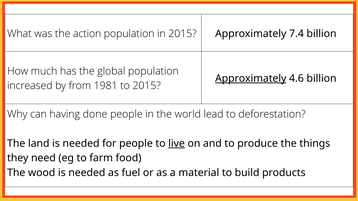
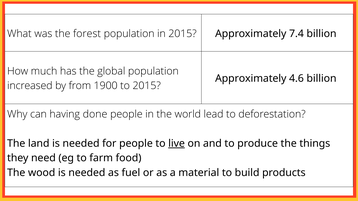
action: action -> forest
Approximately at (251, 79) underline: present -> none
1981: 1981 -> 1900
